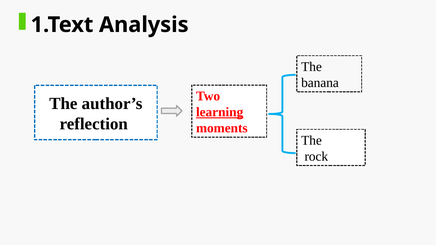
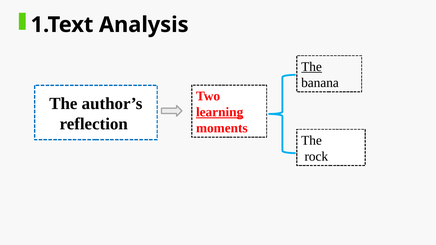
The at (312, 67) underline: none -> present
